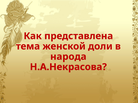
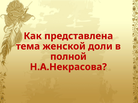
народа: народа -> полной
